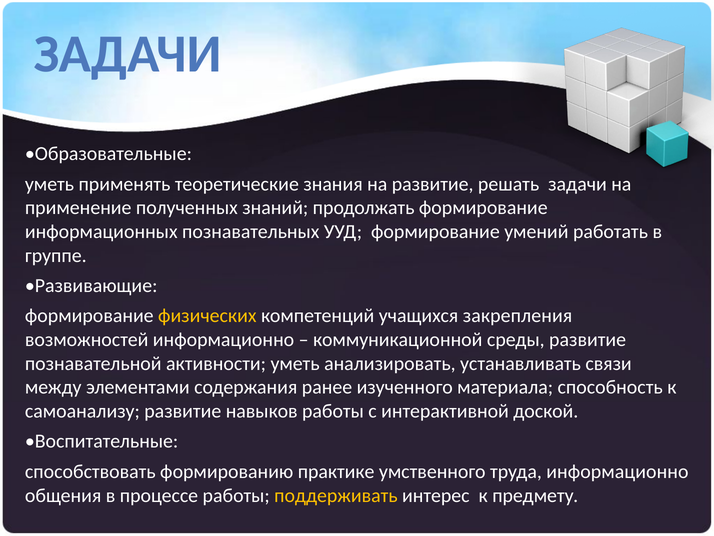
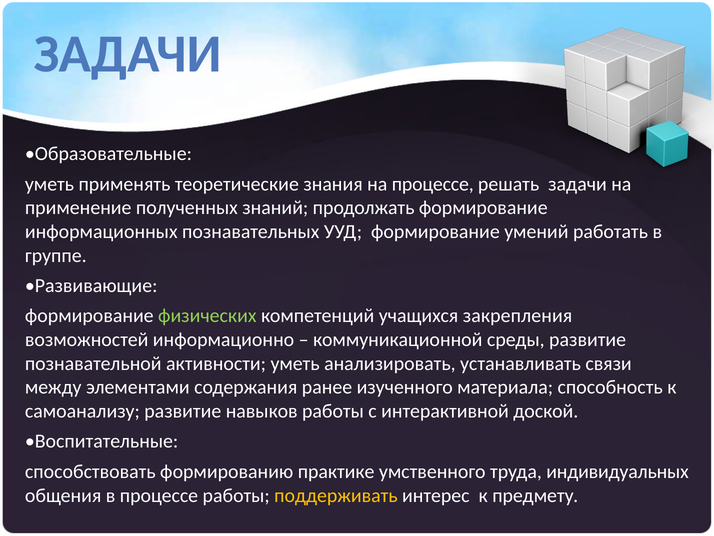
на развитие: развитие -> процессе
физических colour: yellow -> light green
труда информационно: информационно -> индивидуальных
